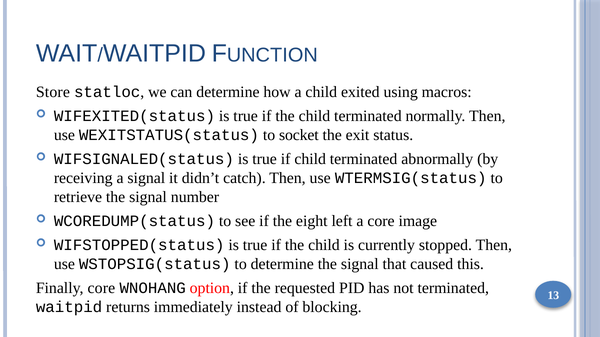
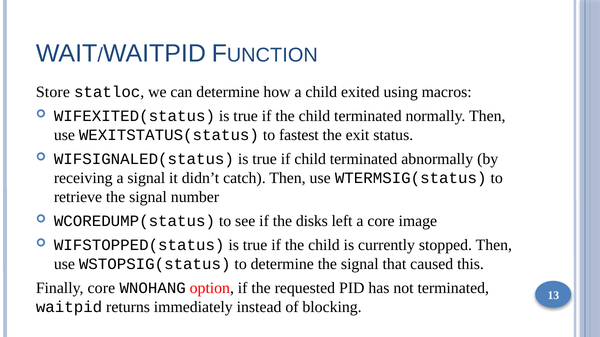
socket: socket -> fastest
eight: eight -> disks
